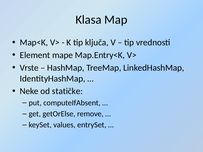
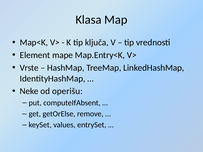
statičke: statičke -> operišu
